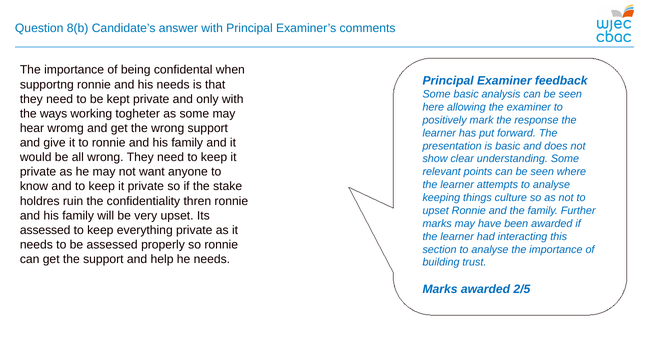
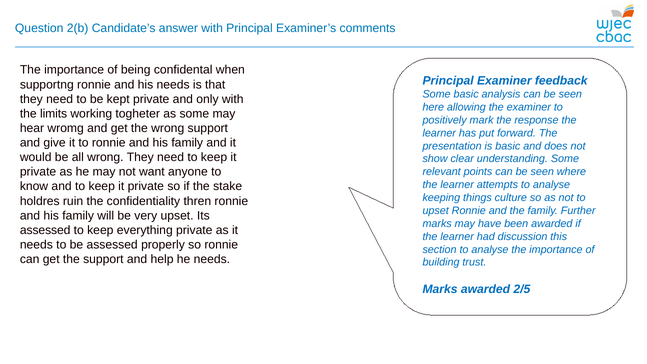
8(b: 8(b -> 2(b
ways: ways -> limits
interacting: interacting -> discussion
